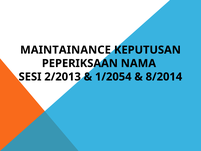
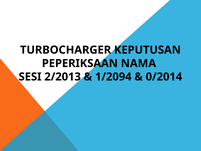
MAINTAINANCE: MAINTAINANCE -> TURBOCHARGER
1/2054: 1/2054 -> 1/2094
8/2014: 8/2014 -> 0/2014
